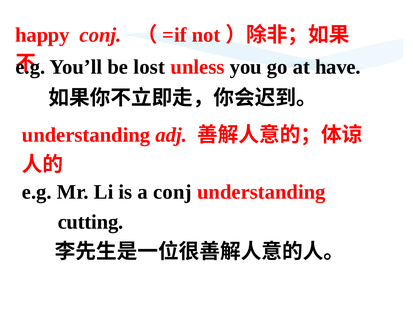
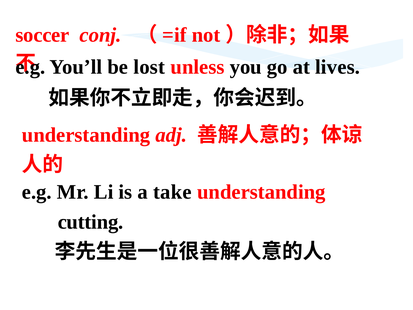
happy: happy -> soccer
have: have -> lives
a conj: conj -> take
